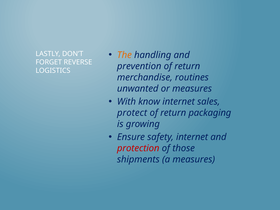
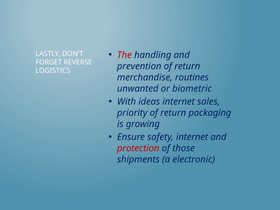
The colour: orange -> red
or measures: measures -> biometric
know: know -> ideas
protect: protect -> priority
a measures: measures -> electronic
